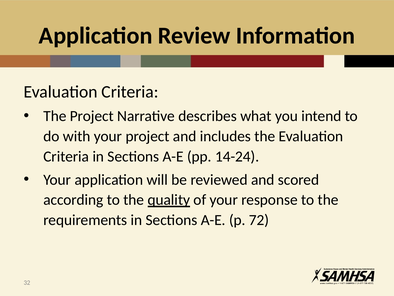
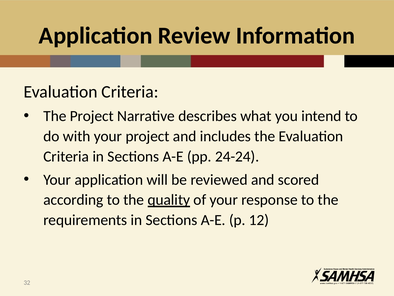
14-24: 14-24 -> 24-24
72: 72 -> 12
